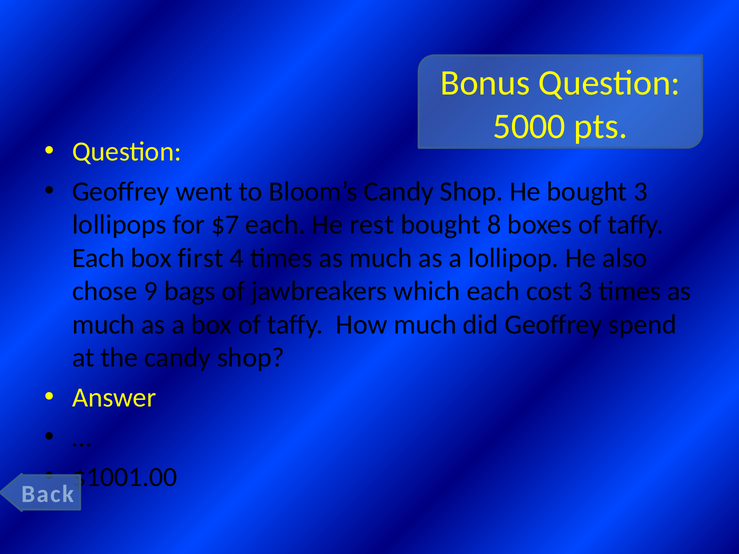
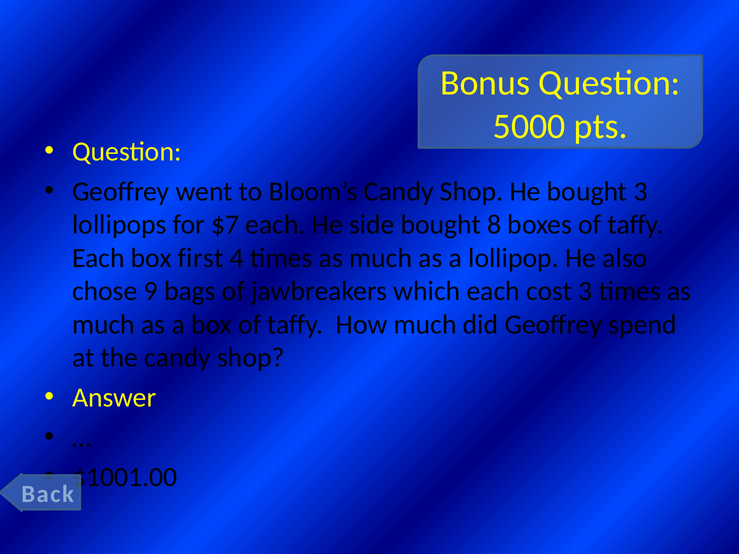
rest: rest -> side
